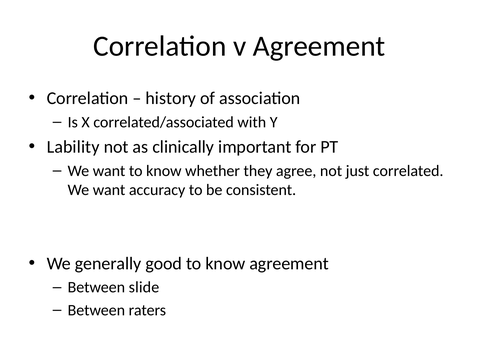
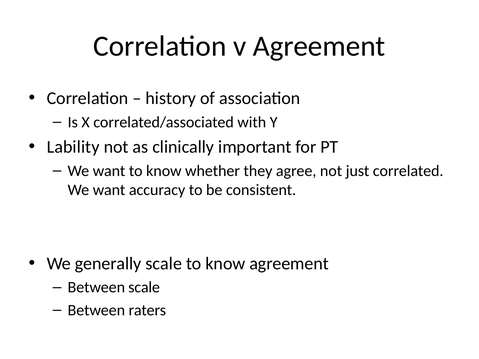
generally good: good -> scale
Between slide: slide -> scale
